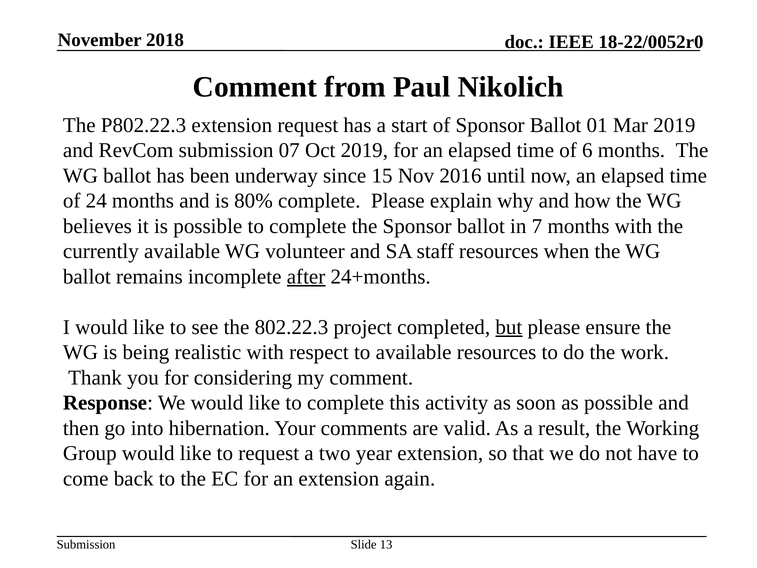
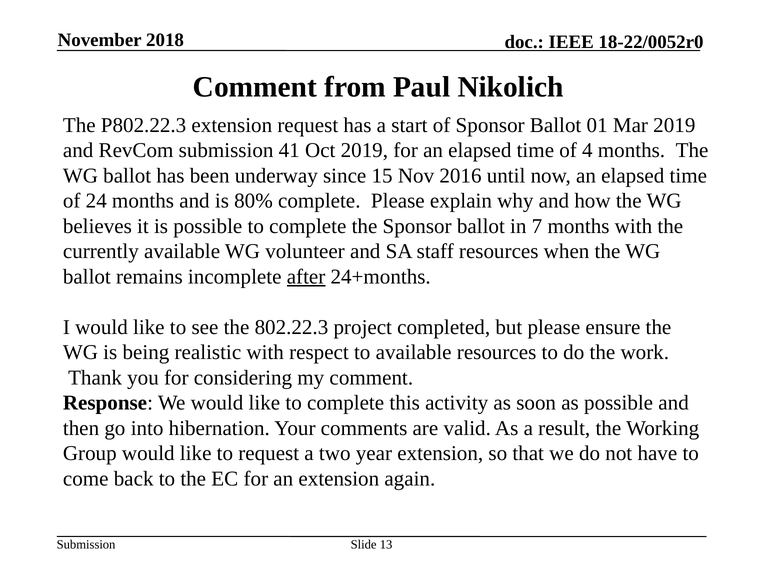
07: 07 -> 41
6: 6 -> 4
but underline: present -> none
